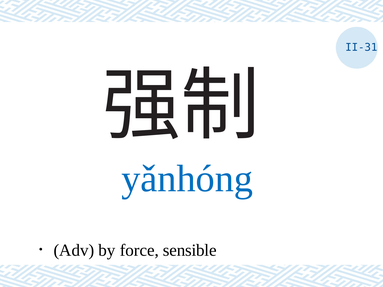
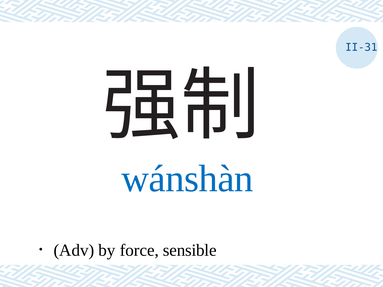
yǎnhóng: yǎnhóng -> wánshàn
